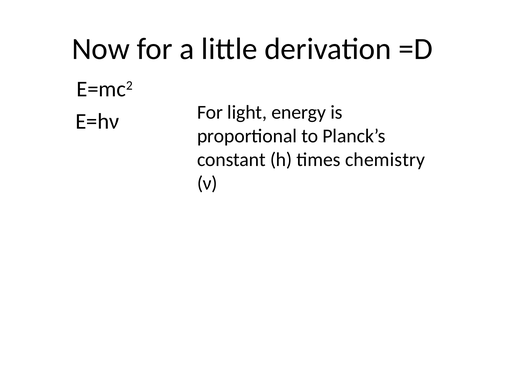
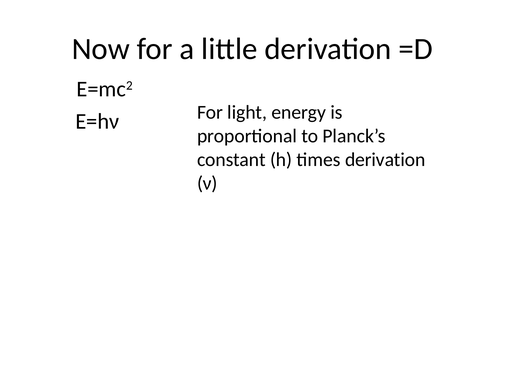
times chemistry: chemistry -> derivation
